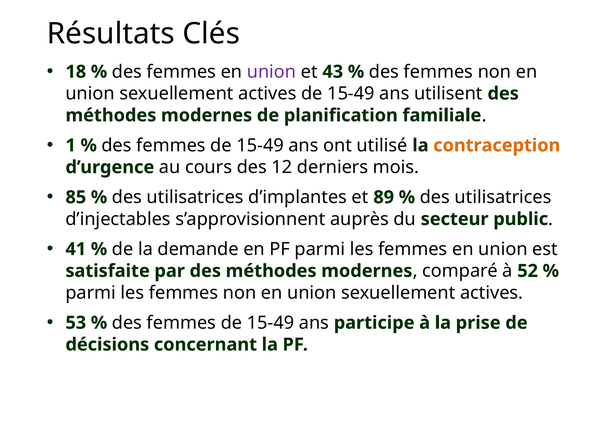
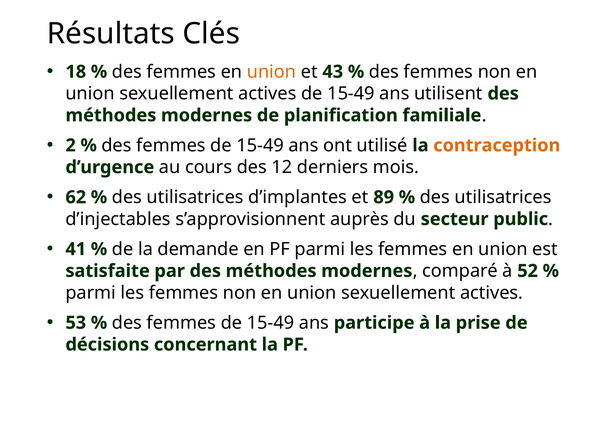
union at (272, 72) colour: purple -> orange
1: 1 -> 2
85: 85 -> 62
